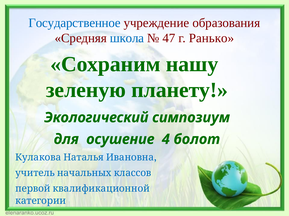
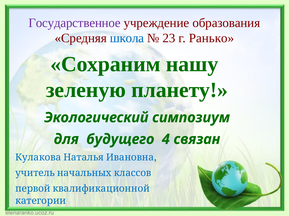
Государственное colour: blue -> purple
47: 47 -> 23
осушение: осушение -> будущего
болот: болот -> связан
